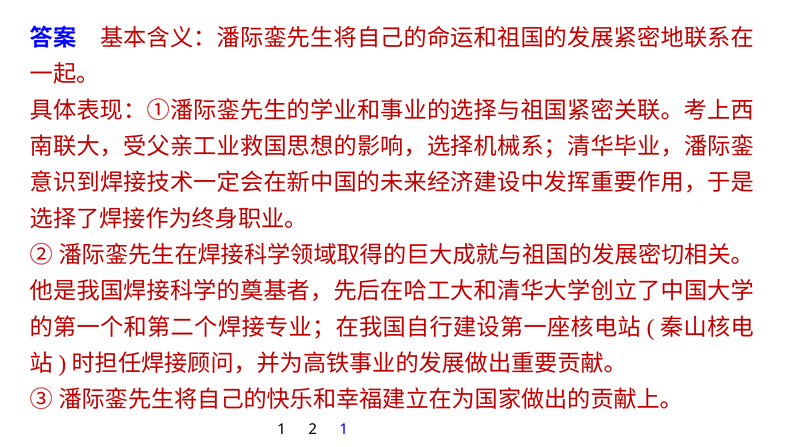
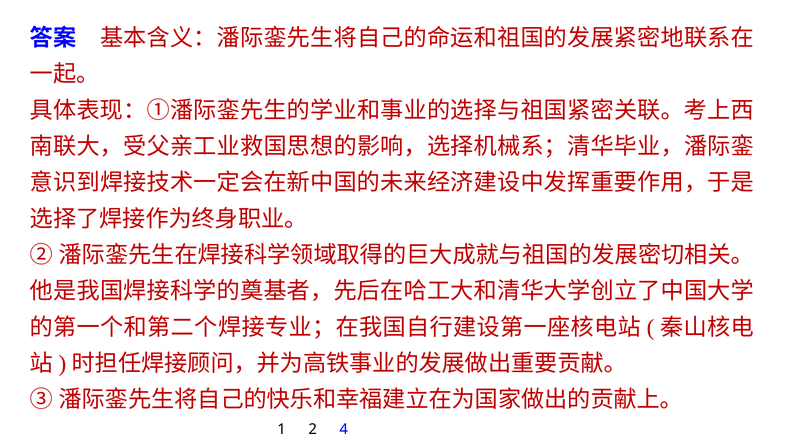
2 1: 1 -> 4
